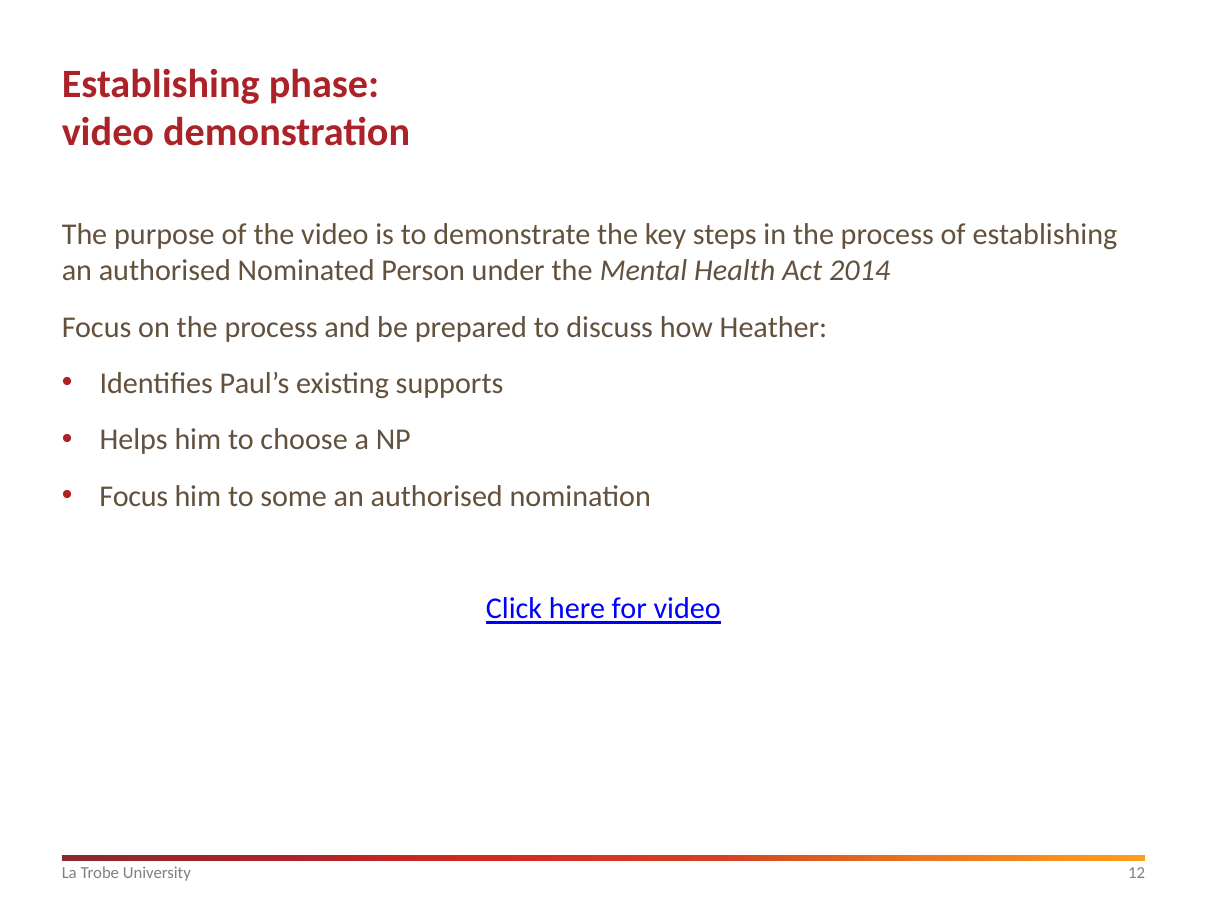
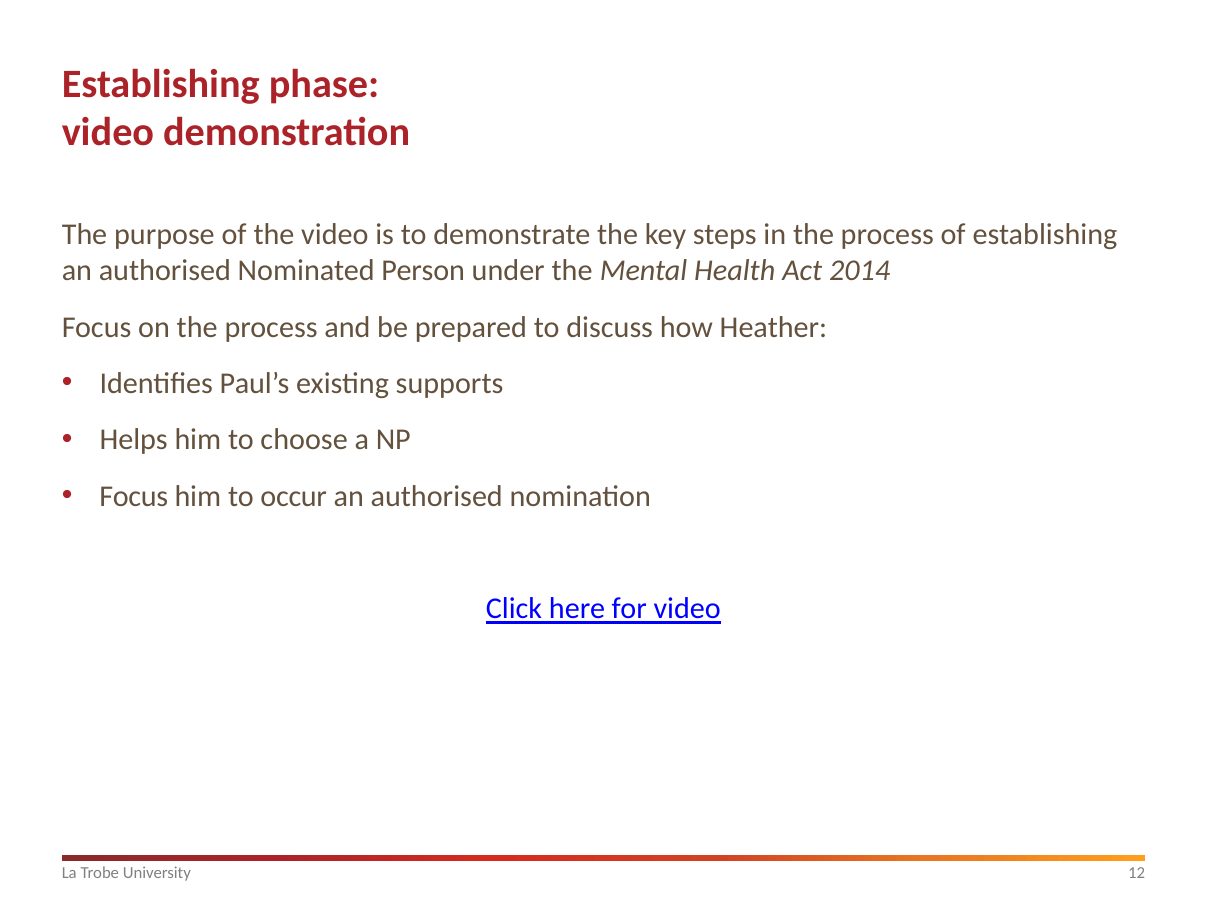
some: some -> occur
